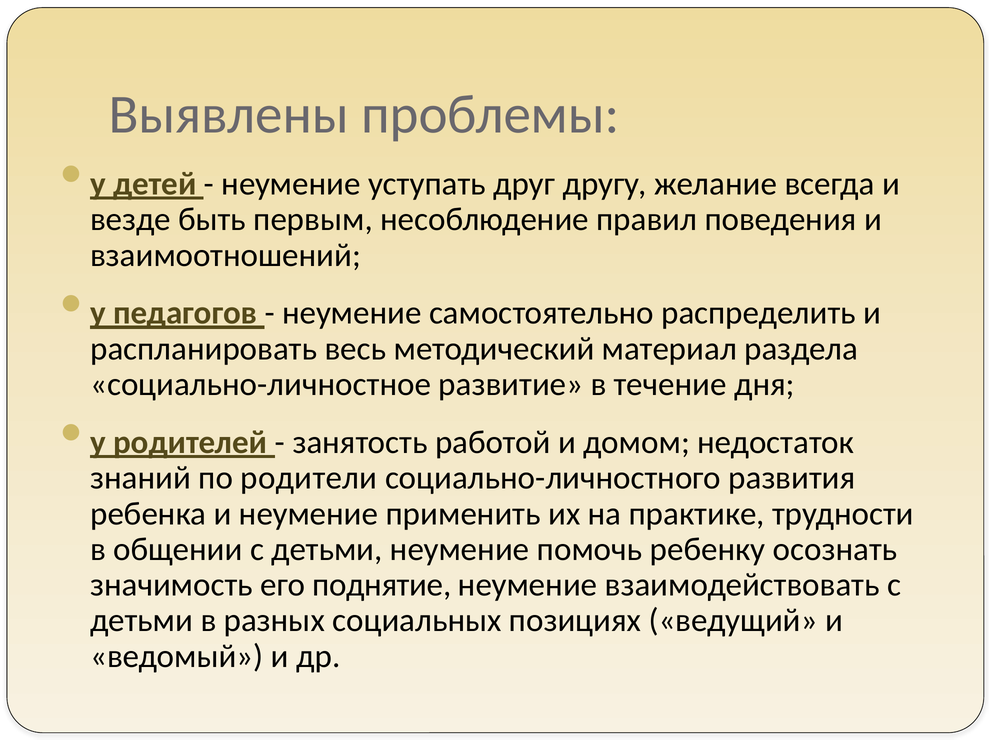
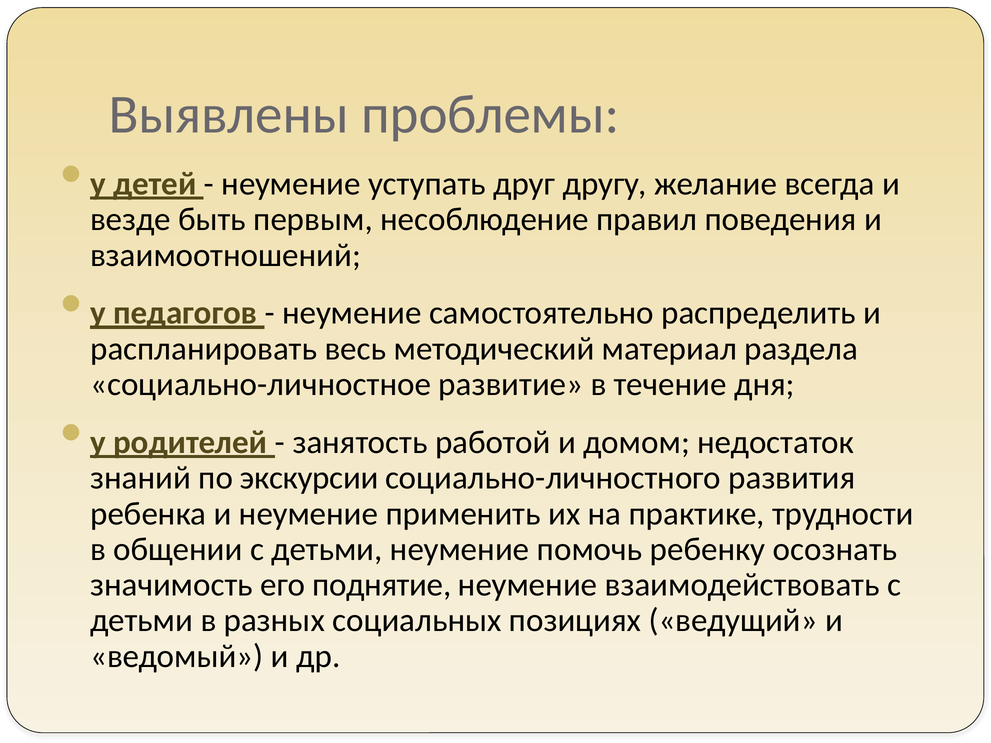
родители: родители -> экскурсии
